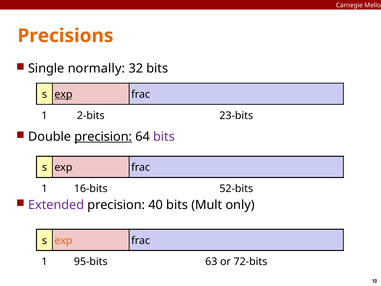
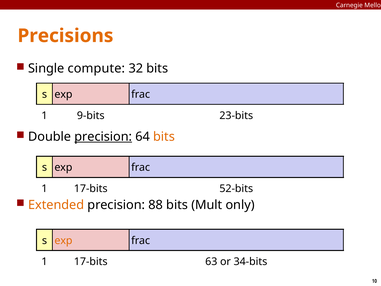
normally: normally -> compute
exp at (63, 94) underline: present -> none
2-bits: 2-bits -> 9-bits
bits at (164, 136) colour: purple -> orange
16-bits at (91, 188): 16-bits -> 17-bits
Extended colour: purple -> orange
40: 40 -> 88
95-bits at (91, 262): 95-bits -> 17-bits
72-bits: 72-bits -> 34-bits
